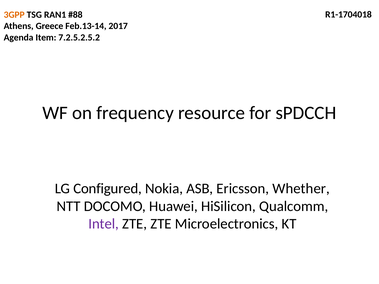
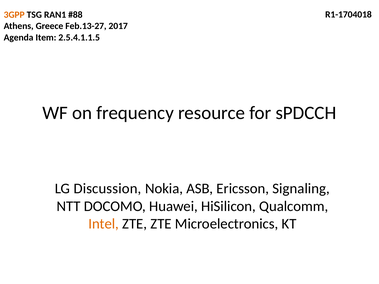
Feb.13-14: Feb.13-14 -> Feb.13-27
7.2.5.2.5.2: 7.2.5.2.5.2 -> 2.5.4.1.1.5
Configured: Configured -> Discussion
Whether: Whether -> Signaling
Intel colour: purple -> orange
